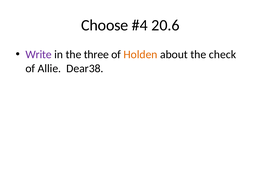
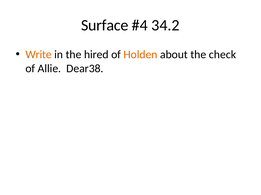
Choose: Choose -> Surface
20.6: 20.6 -> 34.2
Write colour: purple -> orange
three: three -> hired
